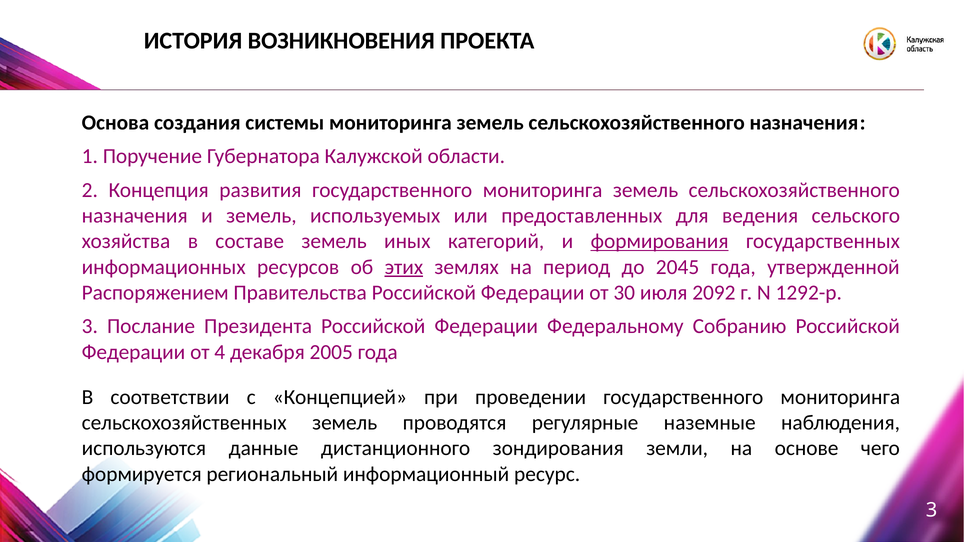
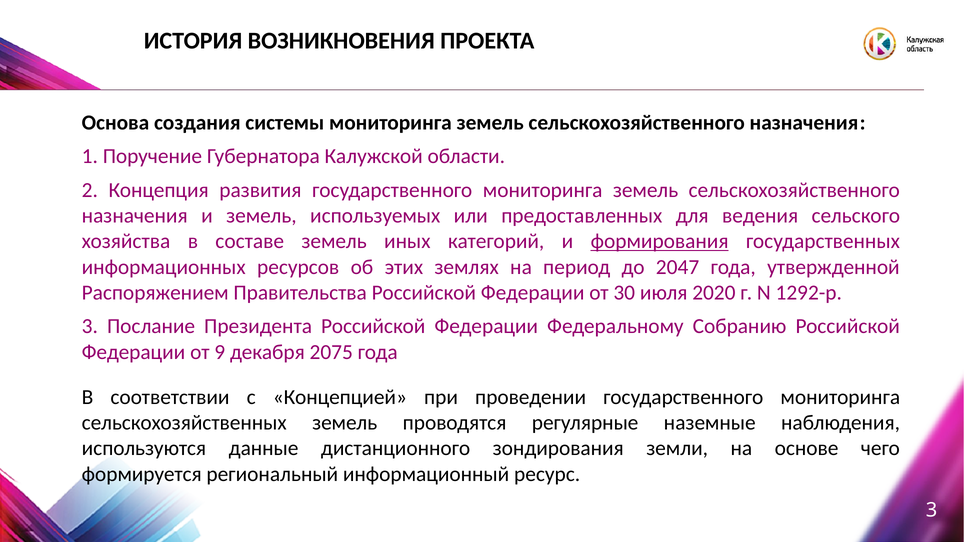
этих underline: present -> none
2045: 2045 -> 2047
2092: 2092 -> 2020
4: 4 -> 9
2005: 2005 -> 2075
